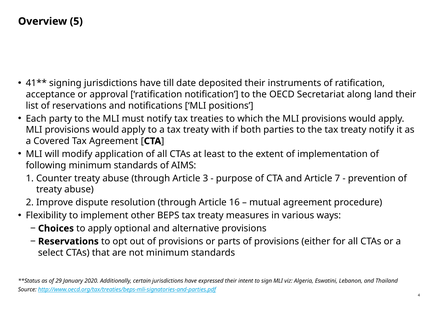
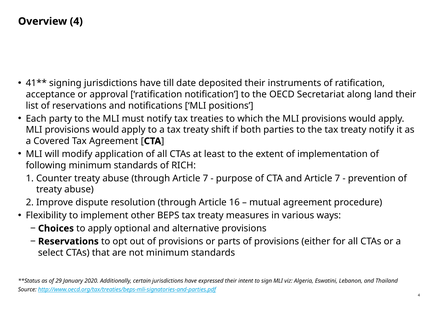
Overview 5: 5 -> 4
with: with -> shift
AIMS: AIMS -> RICH
through Article 3: 3 -> 7
